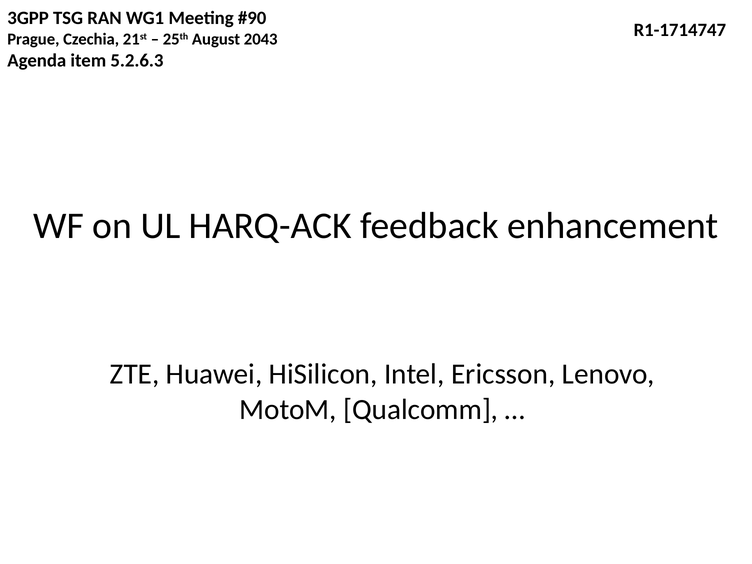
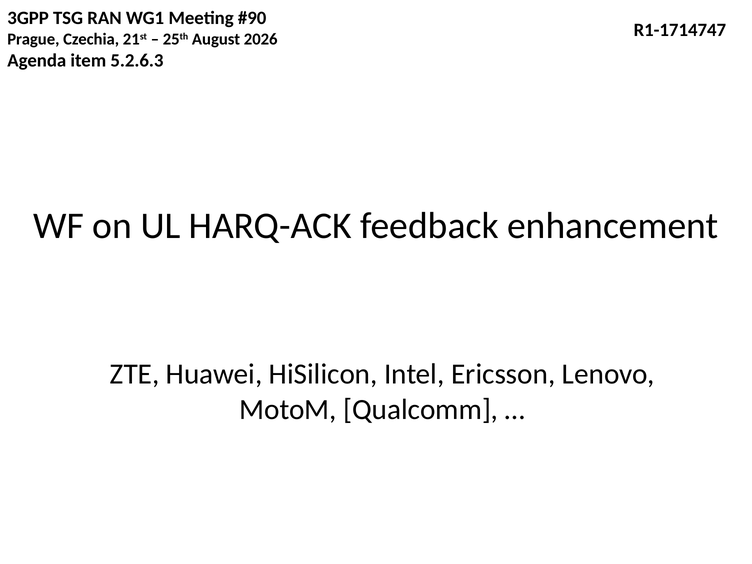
2043: 2043 -> 2026
